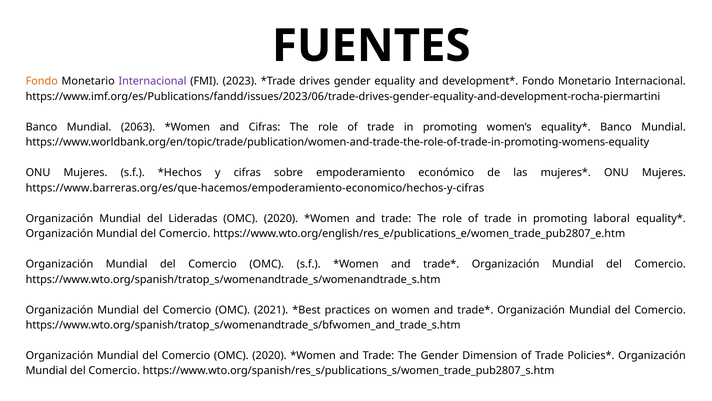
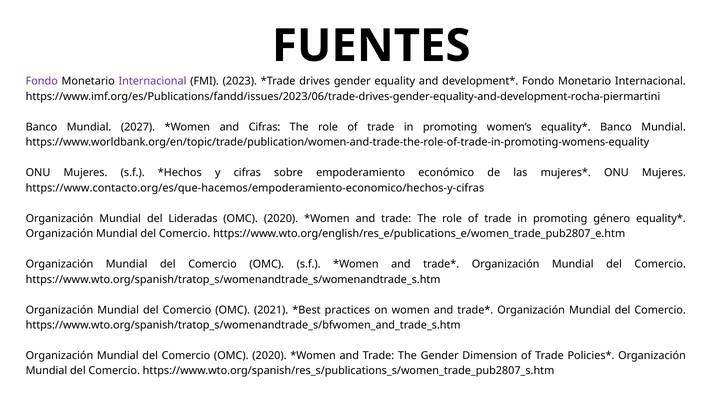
Fondo at (42, 81) colour: orange -> purple
2063: 2063 -> 2027
https://www.barreras.org/es/que-hacemos/empoderamiento-economico/hechos-y-cifras: https://www.barreras.org/es/que-hacemos/empoderamiento-economico/hechos-y-cifras -> https://www.contacto.org/es/que-hacemos/empoderamiento-economico/hechos-y-cifras
laboral: laboral -> género
